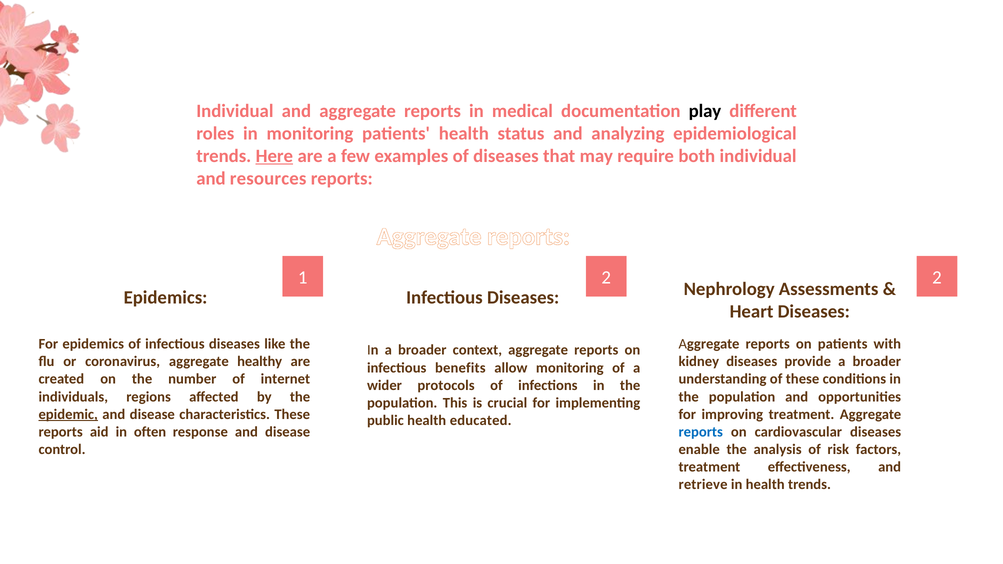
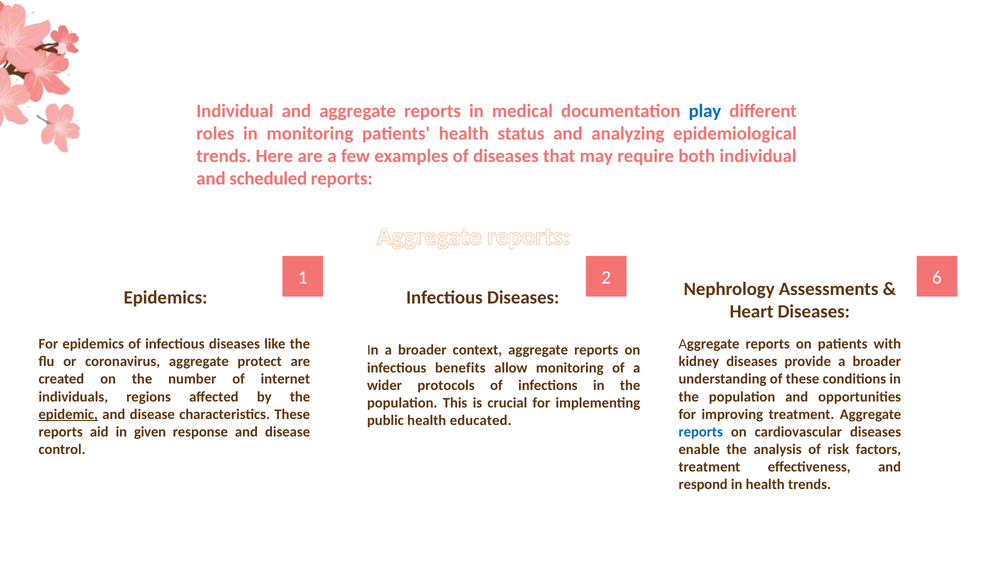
play colour: black -> blue
Here underline: present -> none
resources: resources -> scheduled
2 2: 2 -> 6
healthy: healthy -> protect
often: often -> given
retrieve: retrieve -> respond
